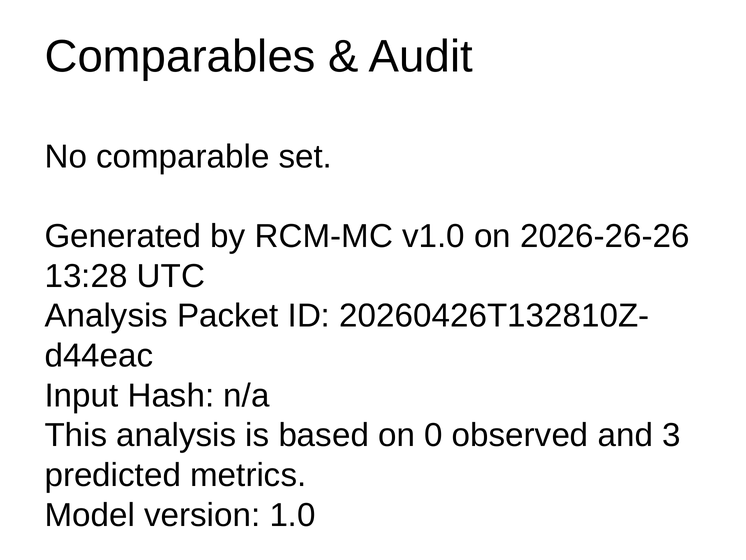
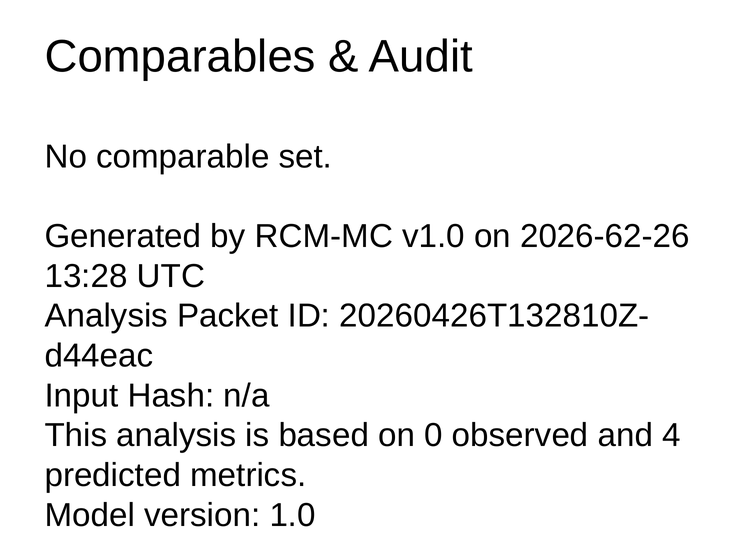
2026-26-26: 2026-26-26 -> 2026-62-26
3: 3 -> 4
